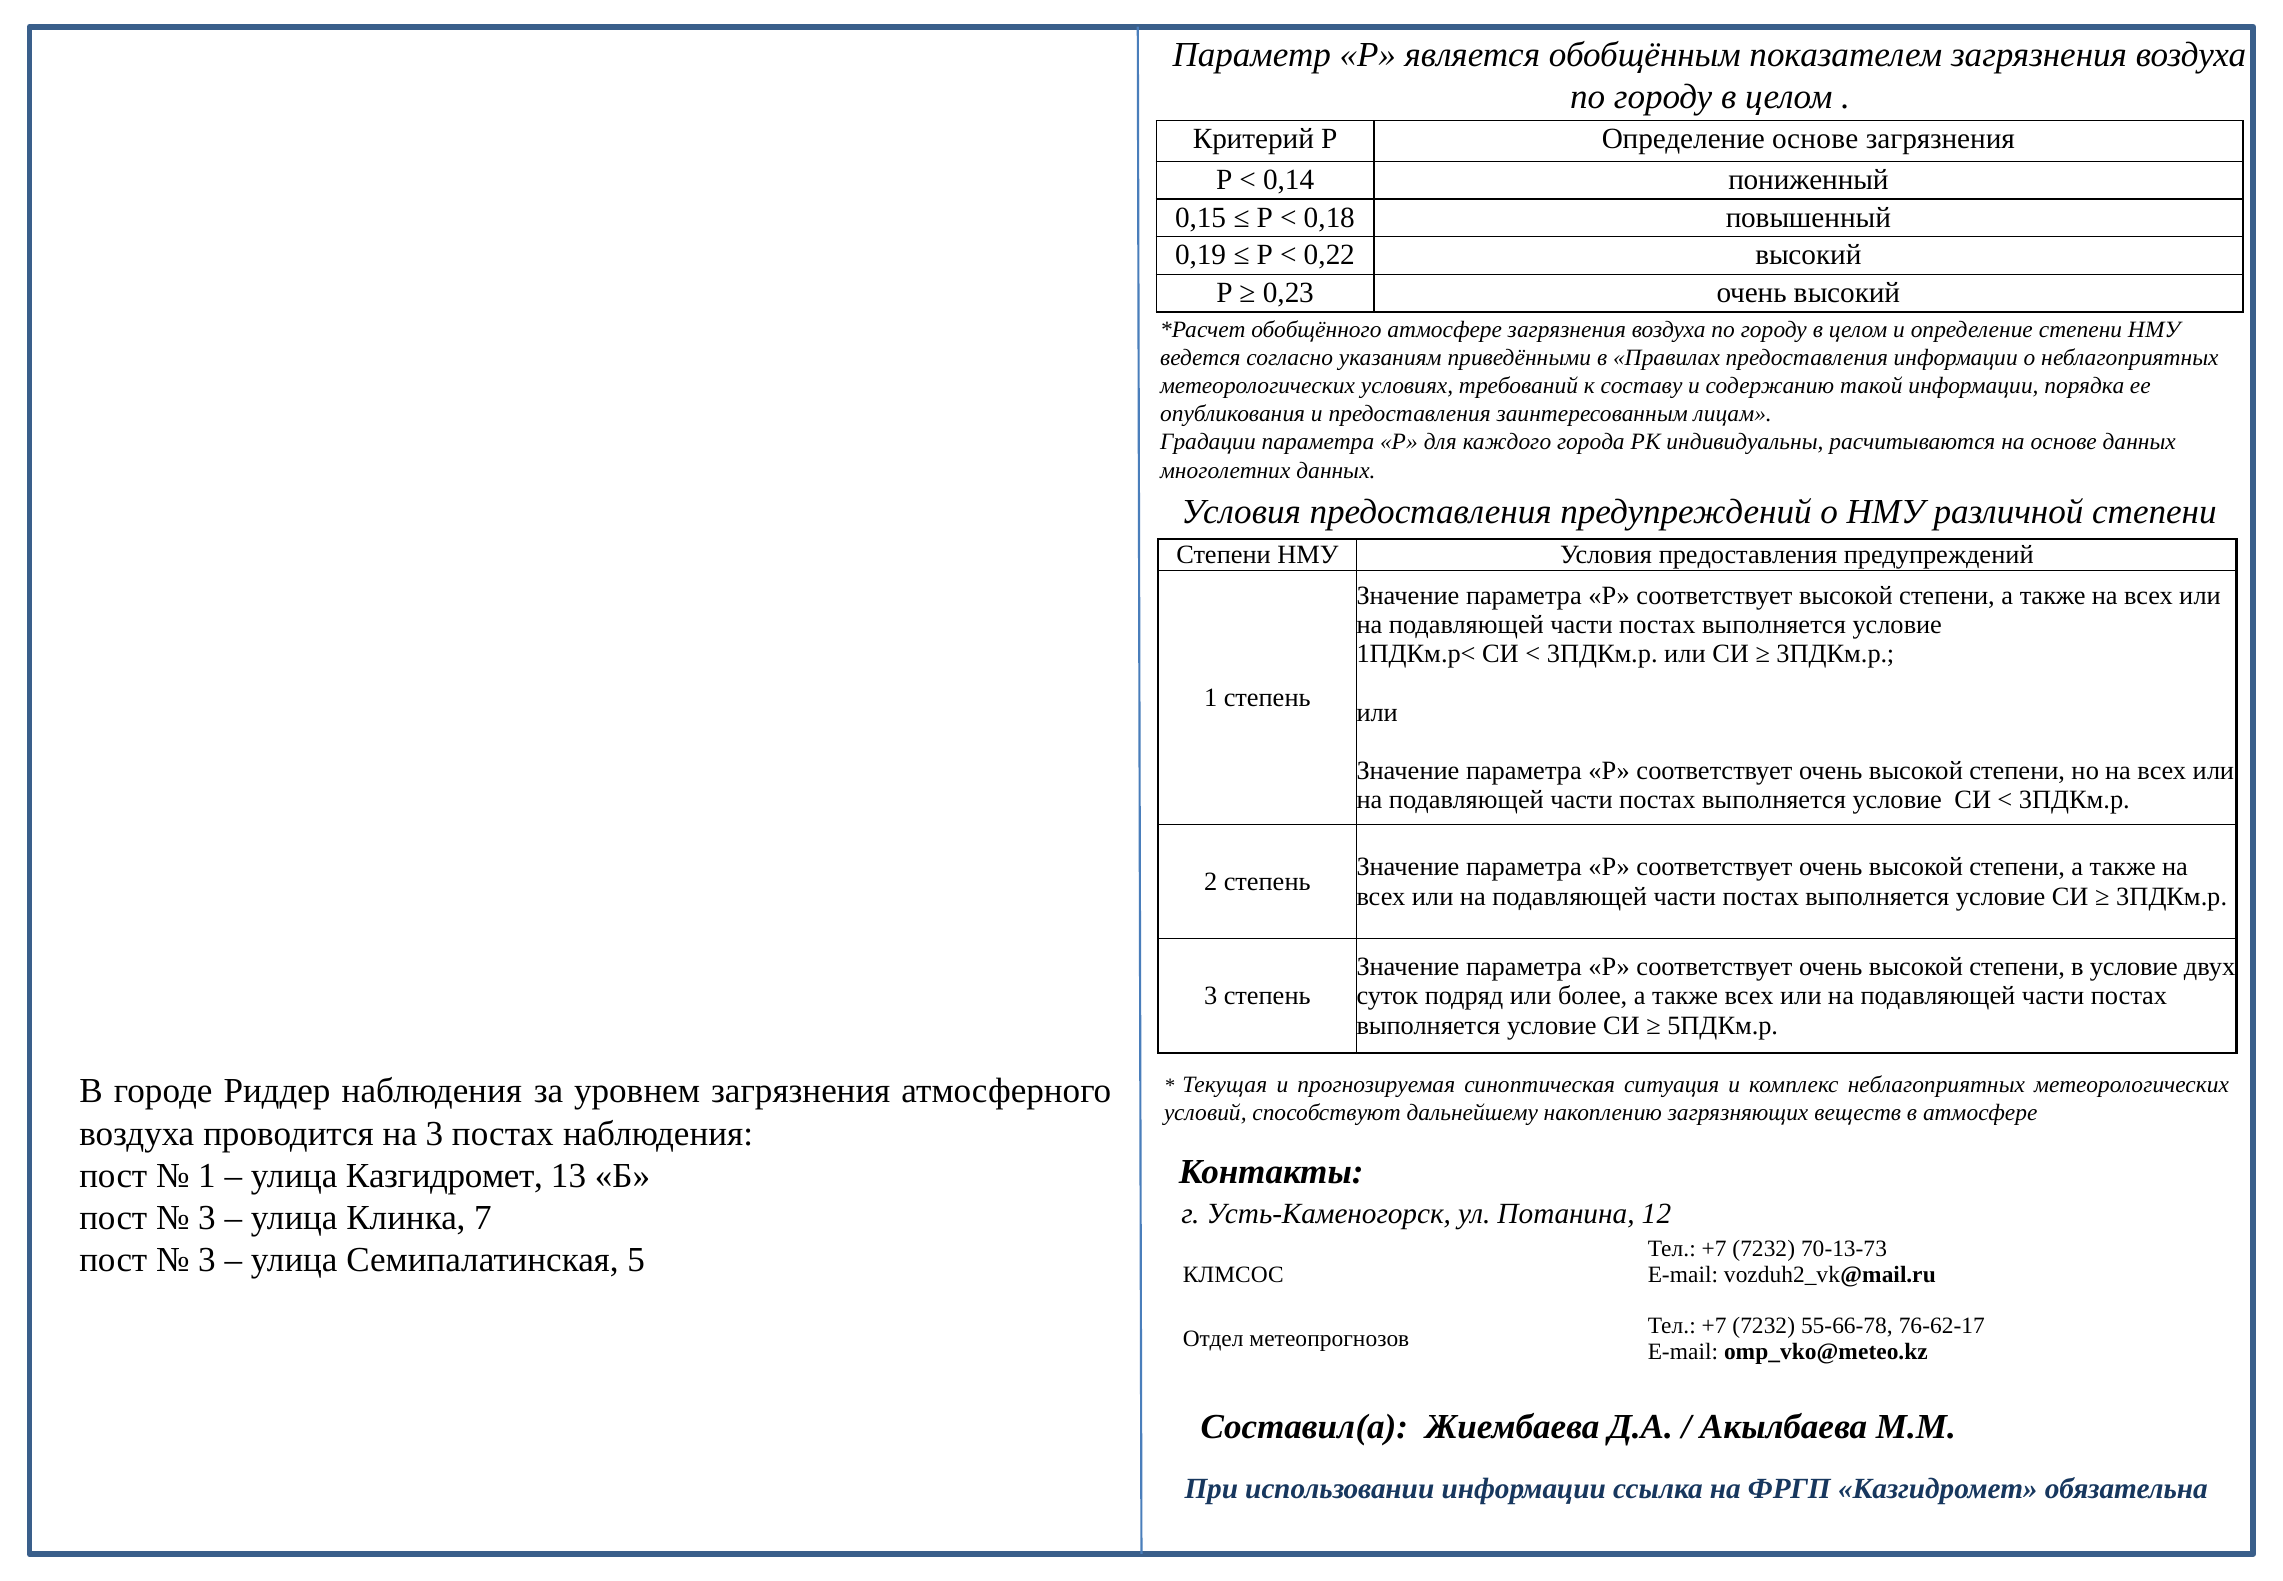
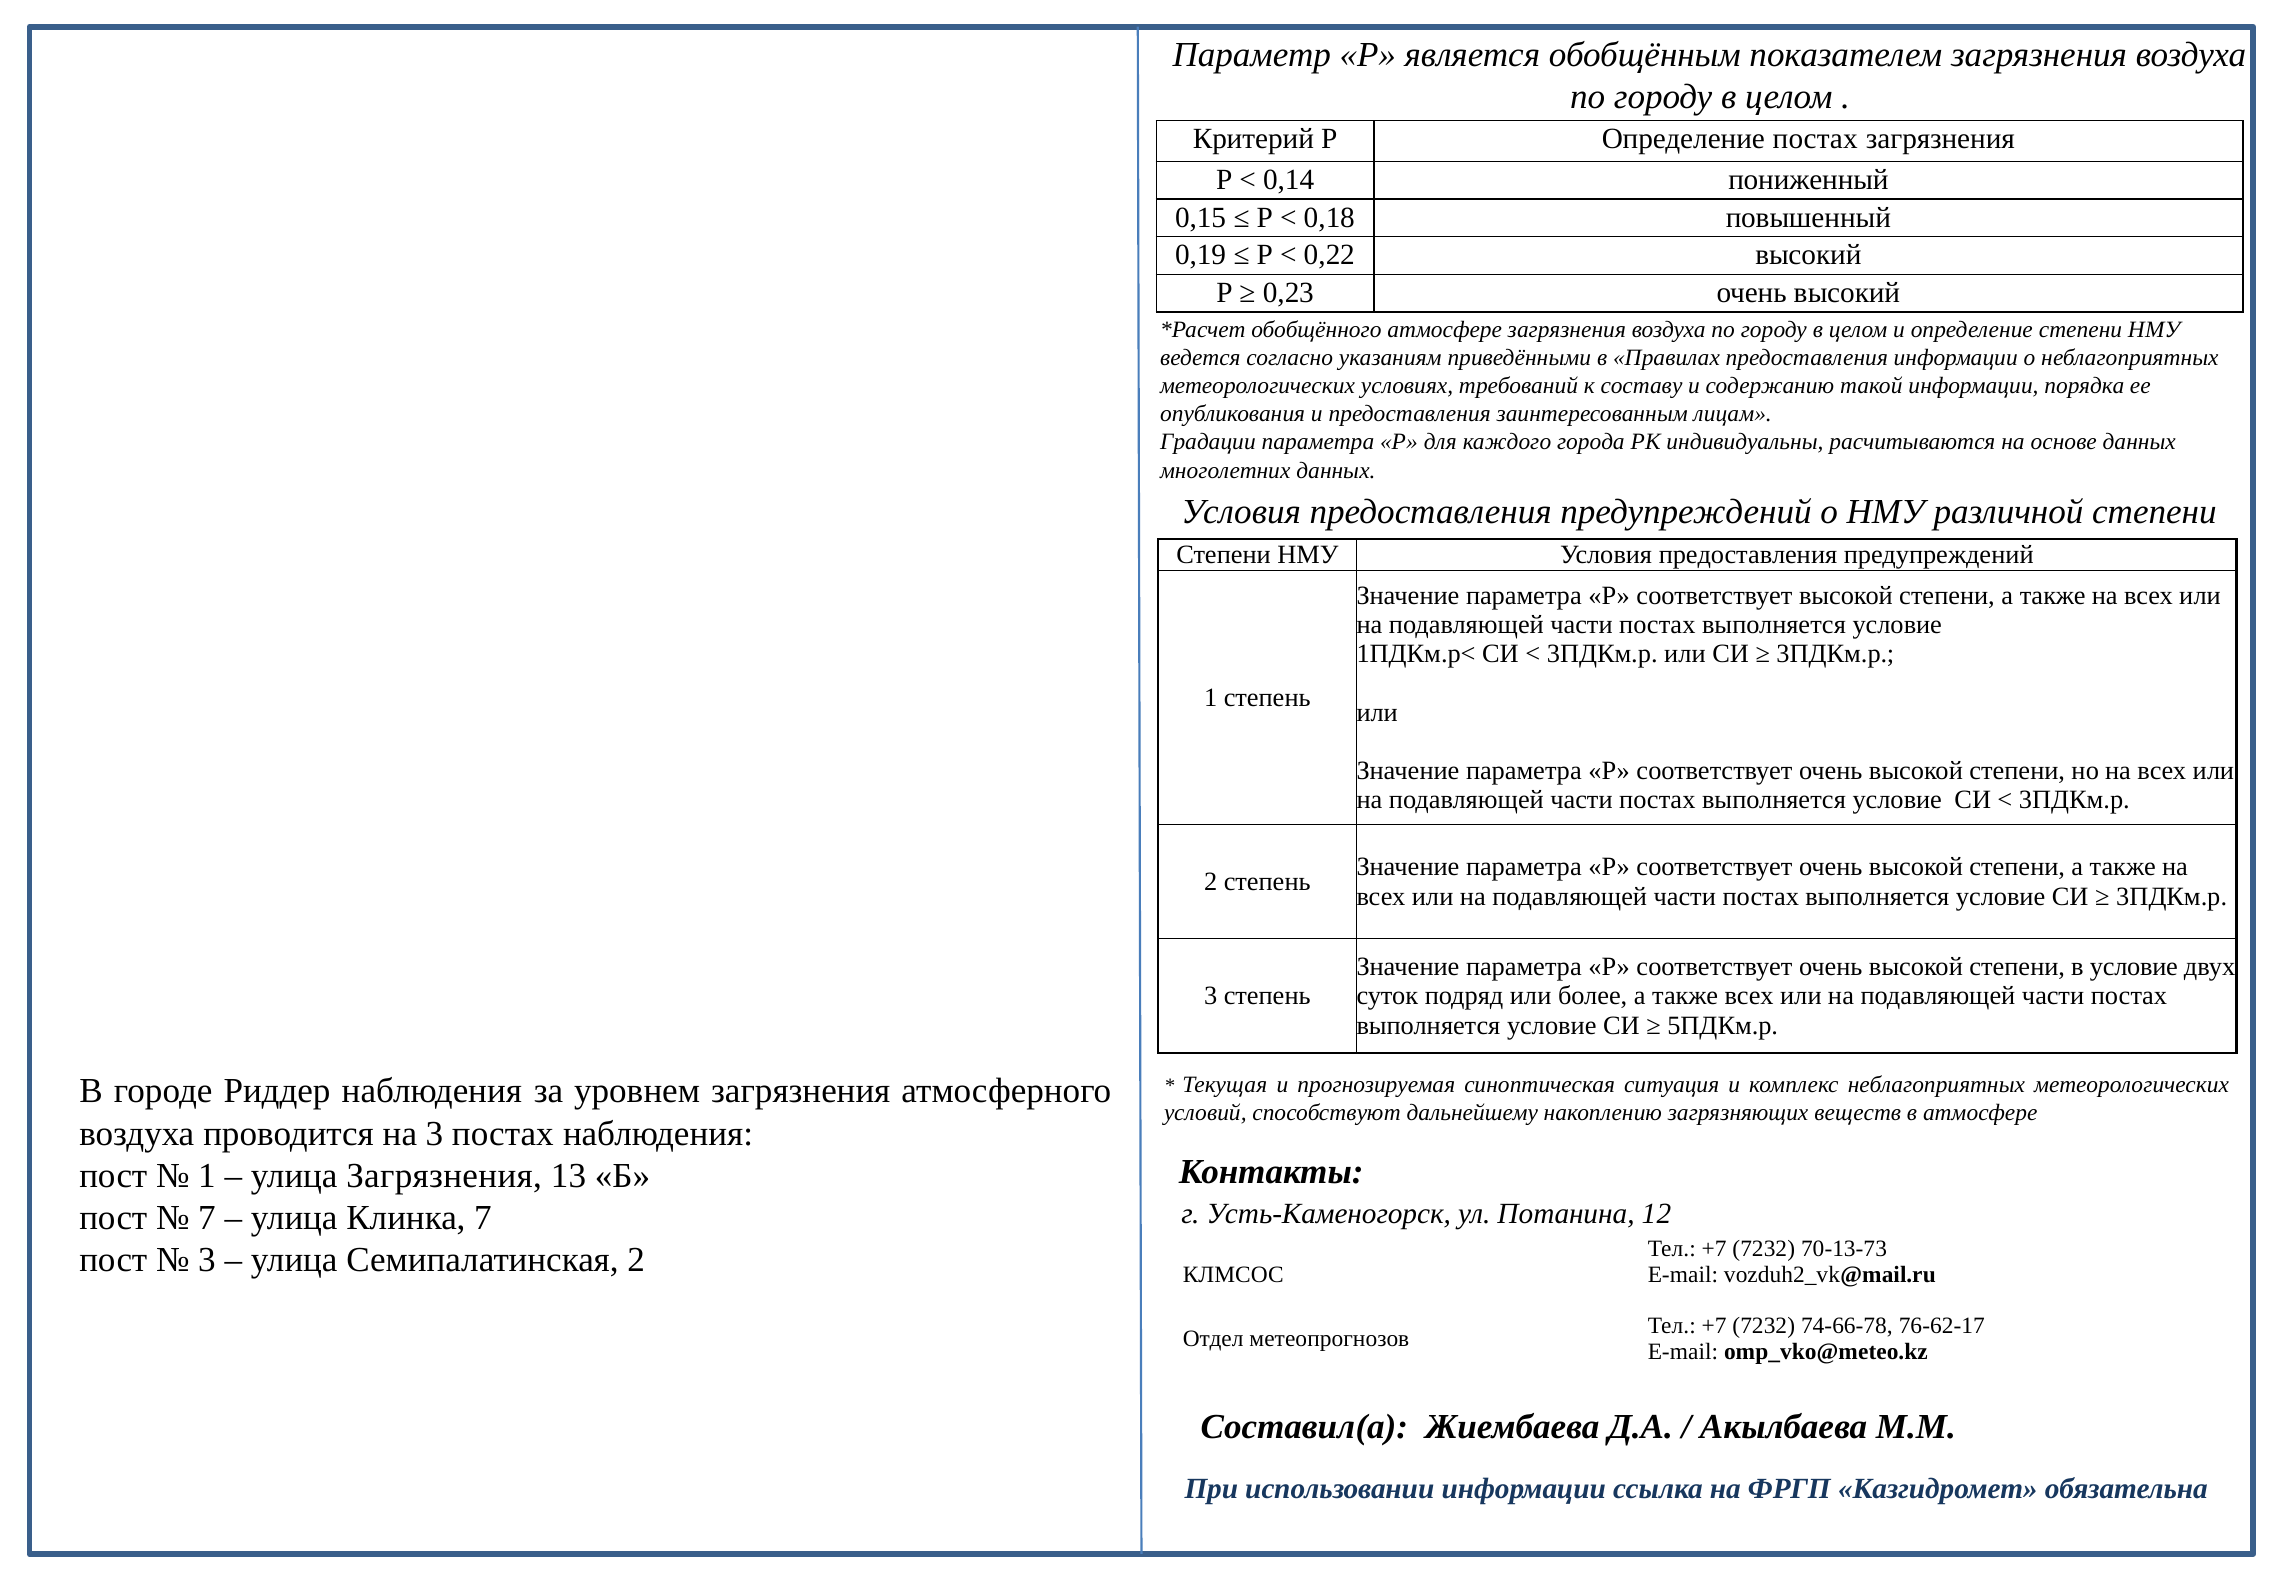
Определение основе: основе -> постах
улица Казгидромет: Казгидромет -> Загрязнения
3 at (207, 1217): 3 -> 7
Семипалатинская 5: 5 -> 2
55-66-78: 55-66-78 -> 74-66-78
